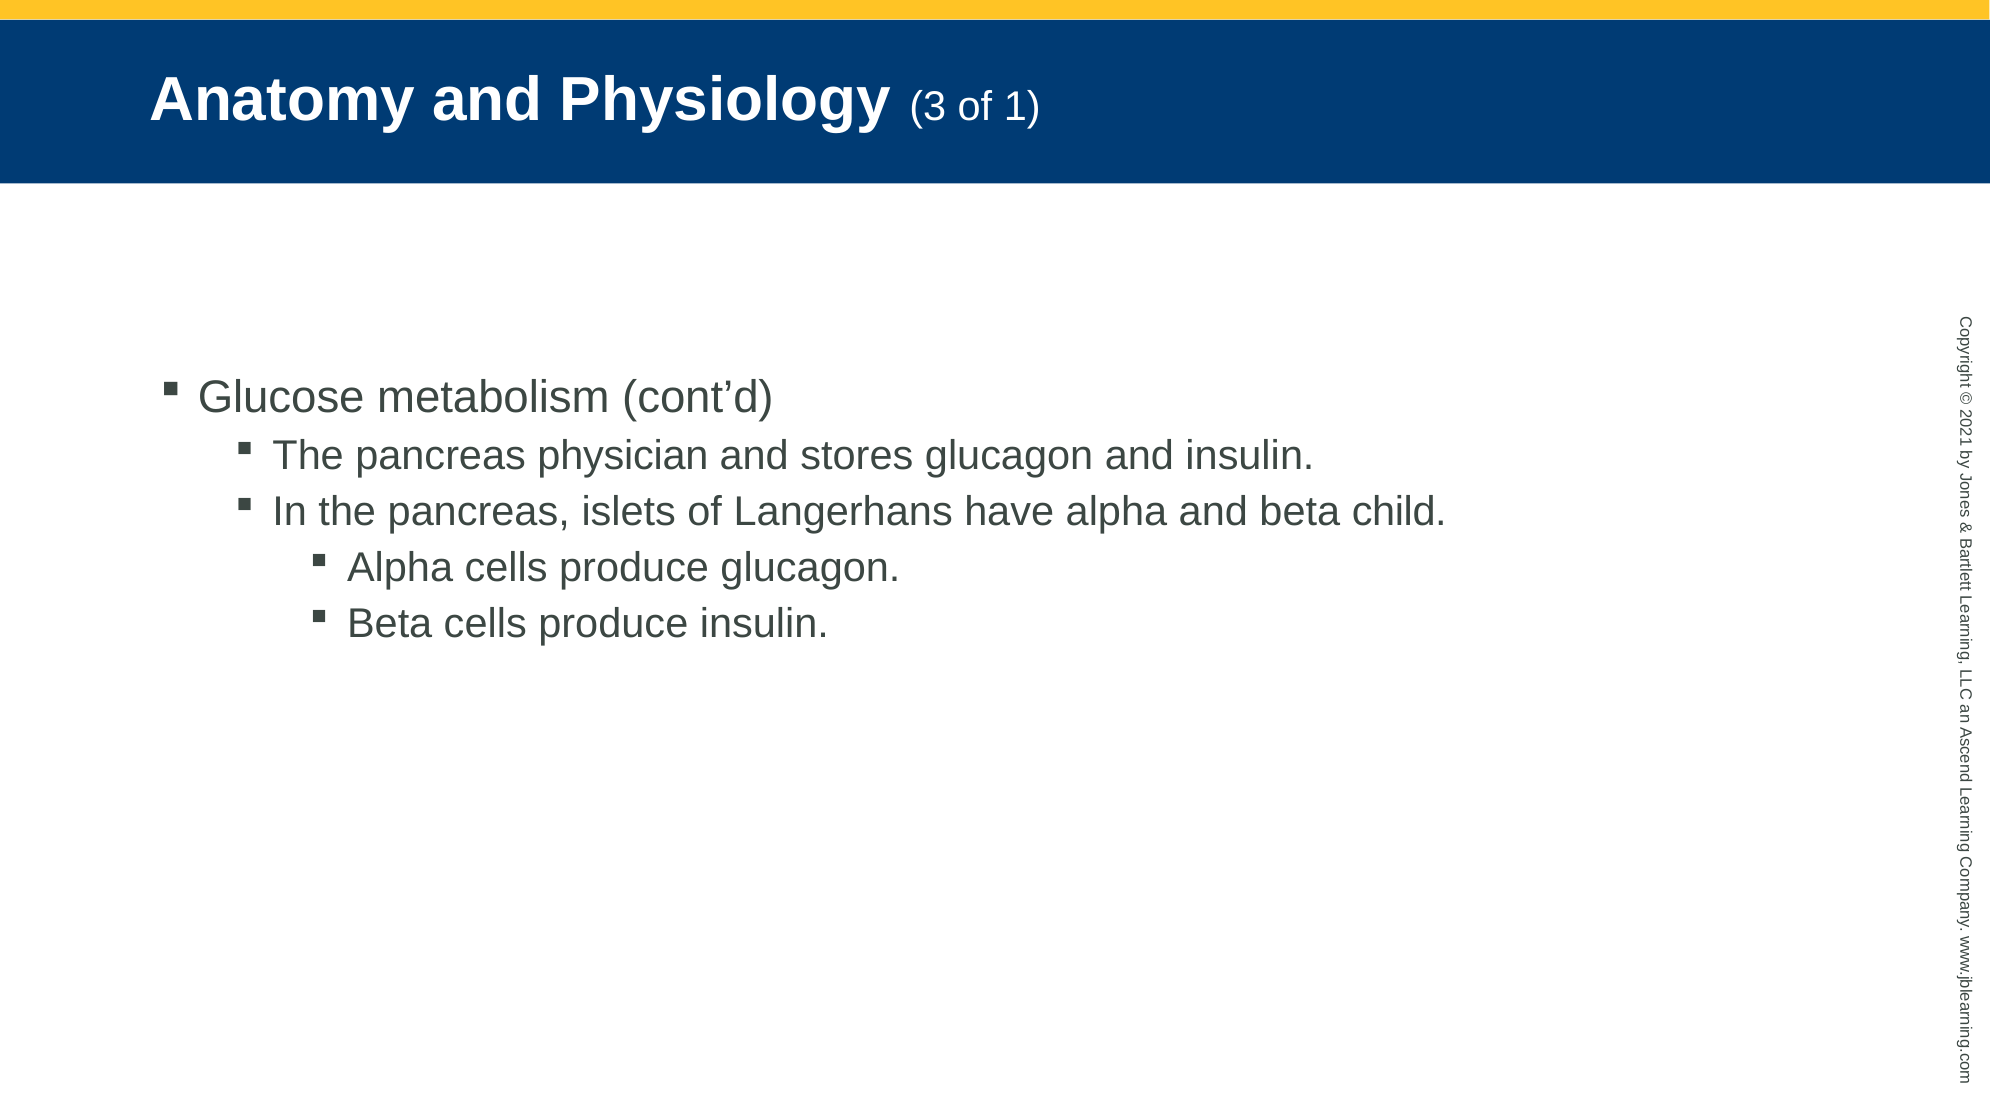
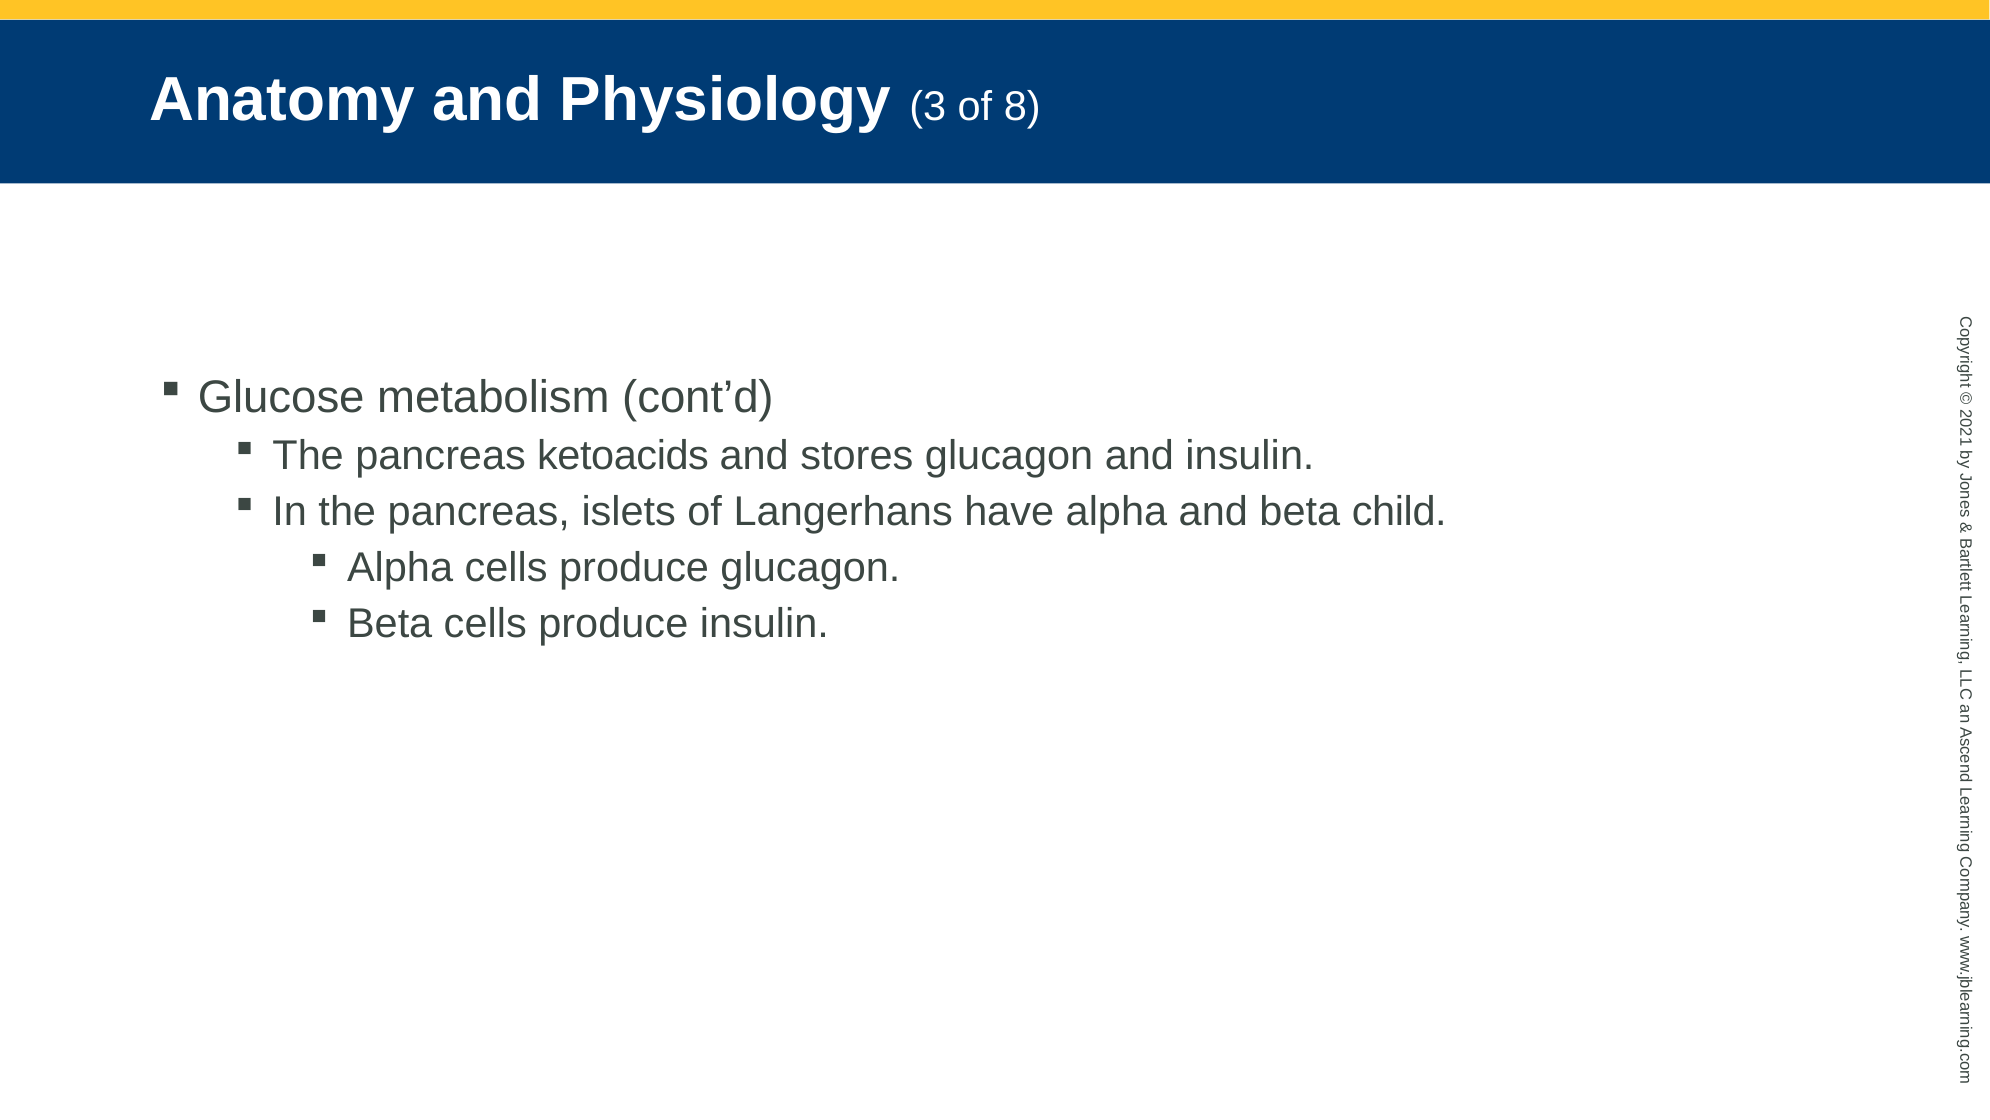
of 1: 1 -> 8
physician: physician -> ketoacids
